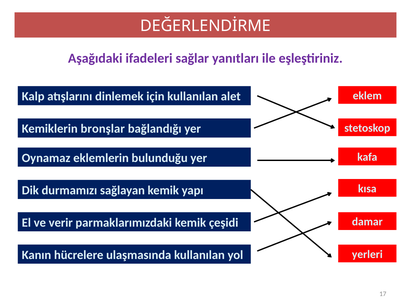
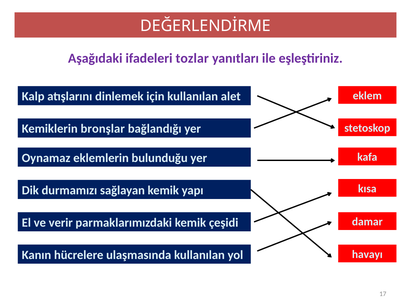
sağlar: sağlar -> tozlar
yerleri: yerleri -> havayı
